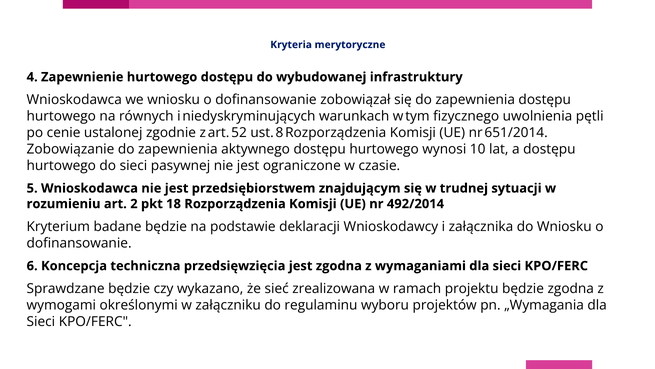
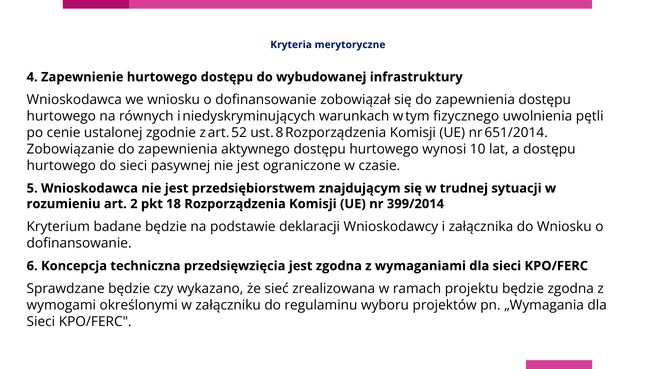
492/2014: 492/2014 -> 399/2014
